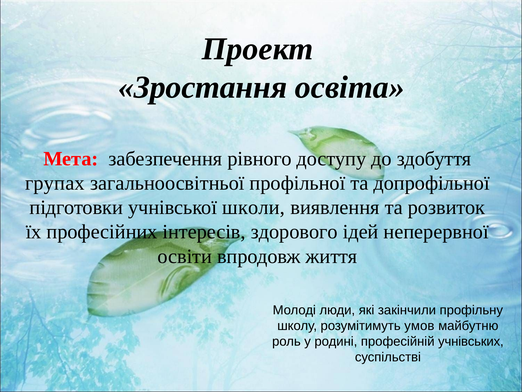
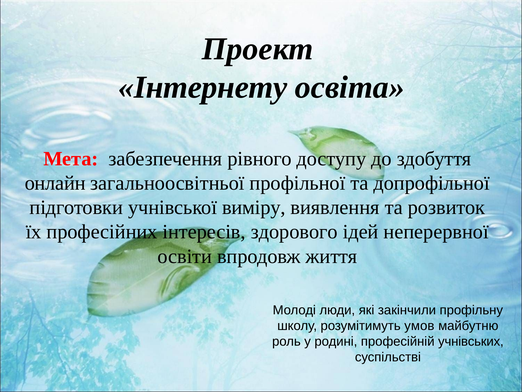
Зростання: Зростання -> Інтернету
групах: групах -> онлайн
школи: школи -> виміру
